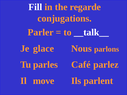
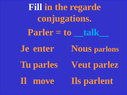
__talk__ colour: white -> light blue
glace: glace -> enter
Café: Café -> Veut
